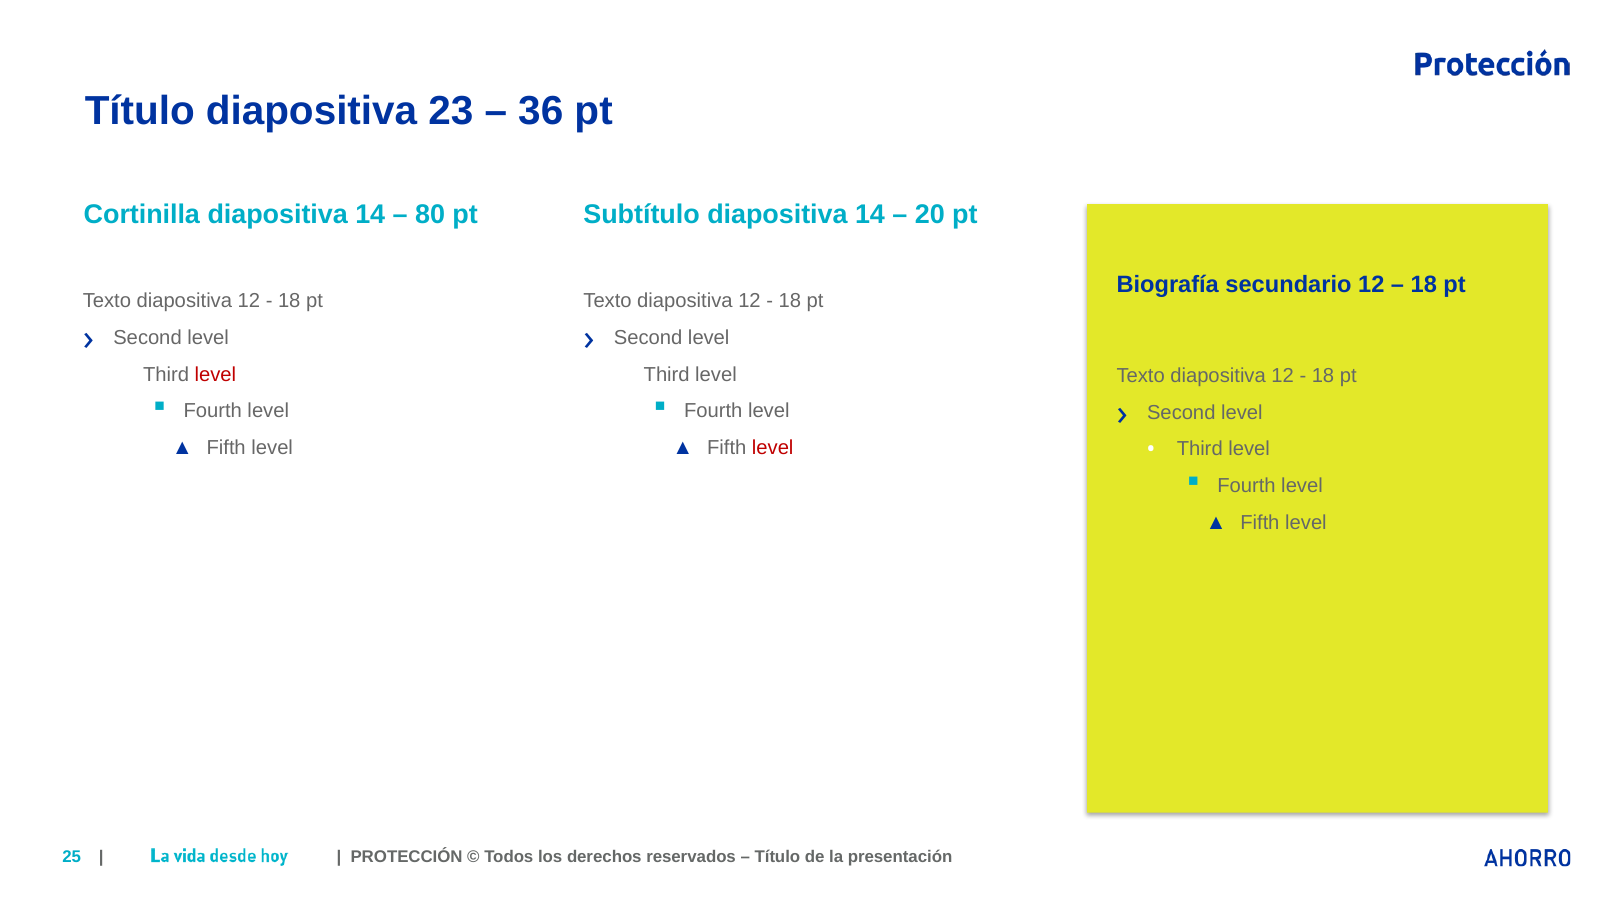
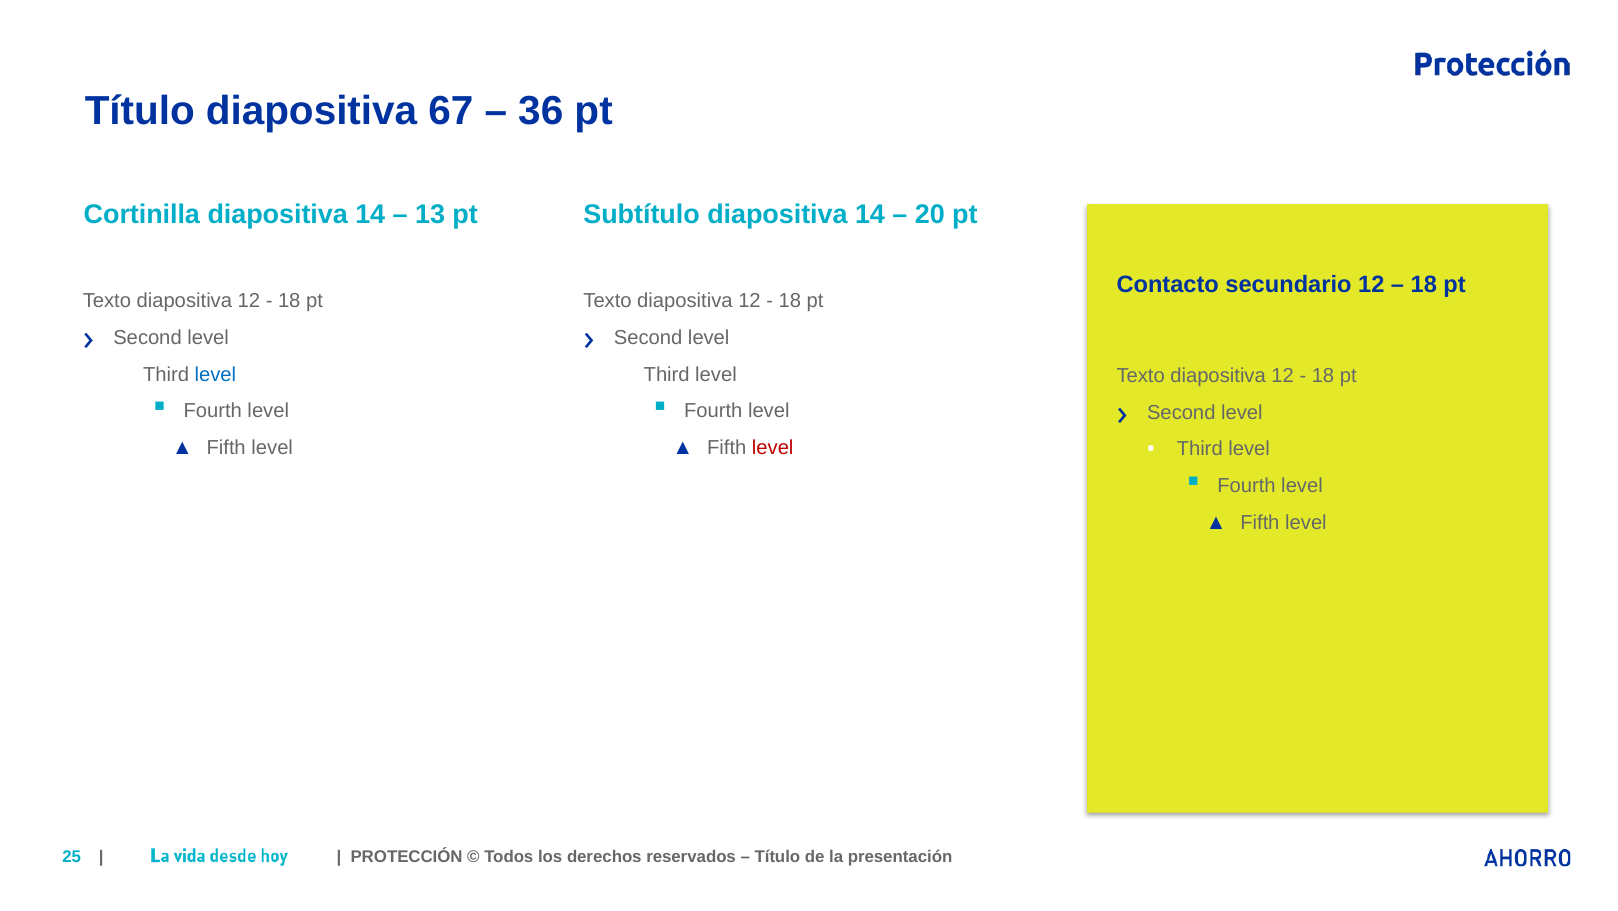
23: 23 -> 67
80: 80 -> 13
Biografía: Biografía -> Contacto
level at (215, 374) colour: red -> blue
